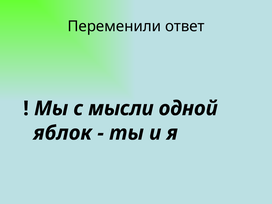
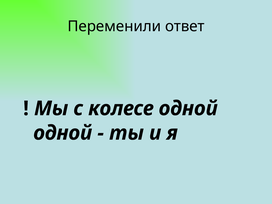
мысли: мысли -> колесе
яблок at (63, 133): яблок -> одной
